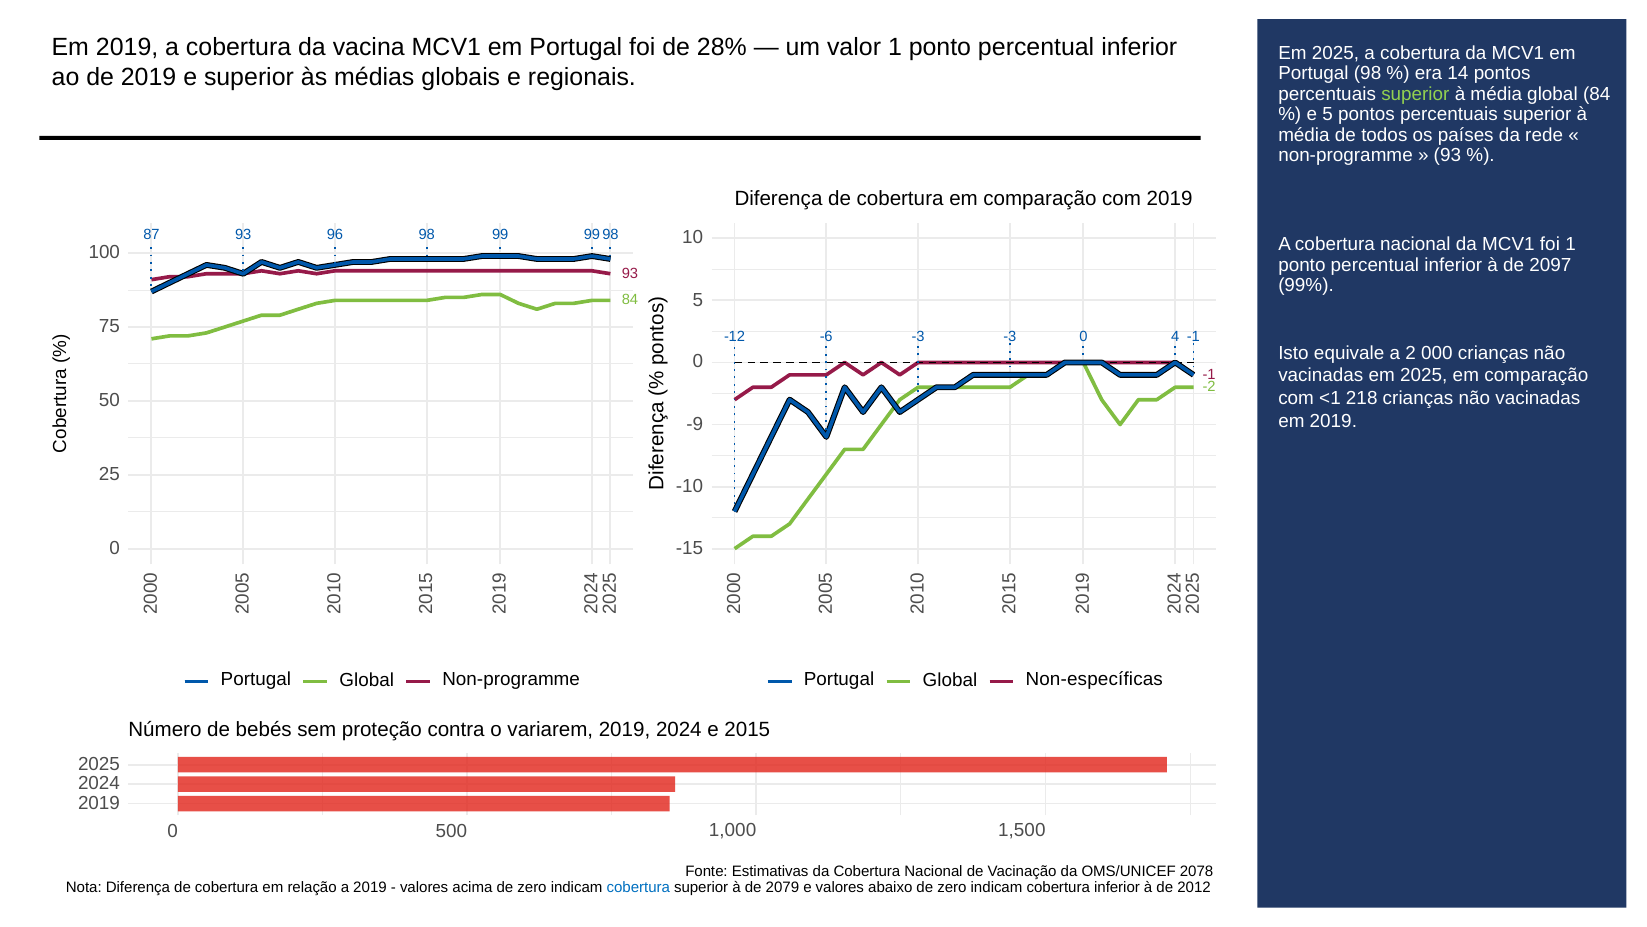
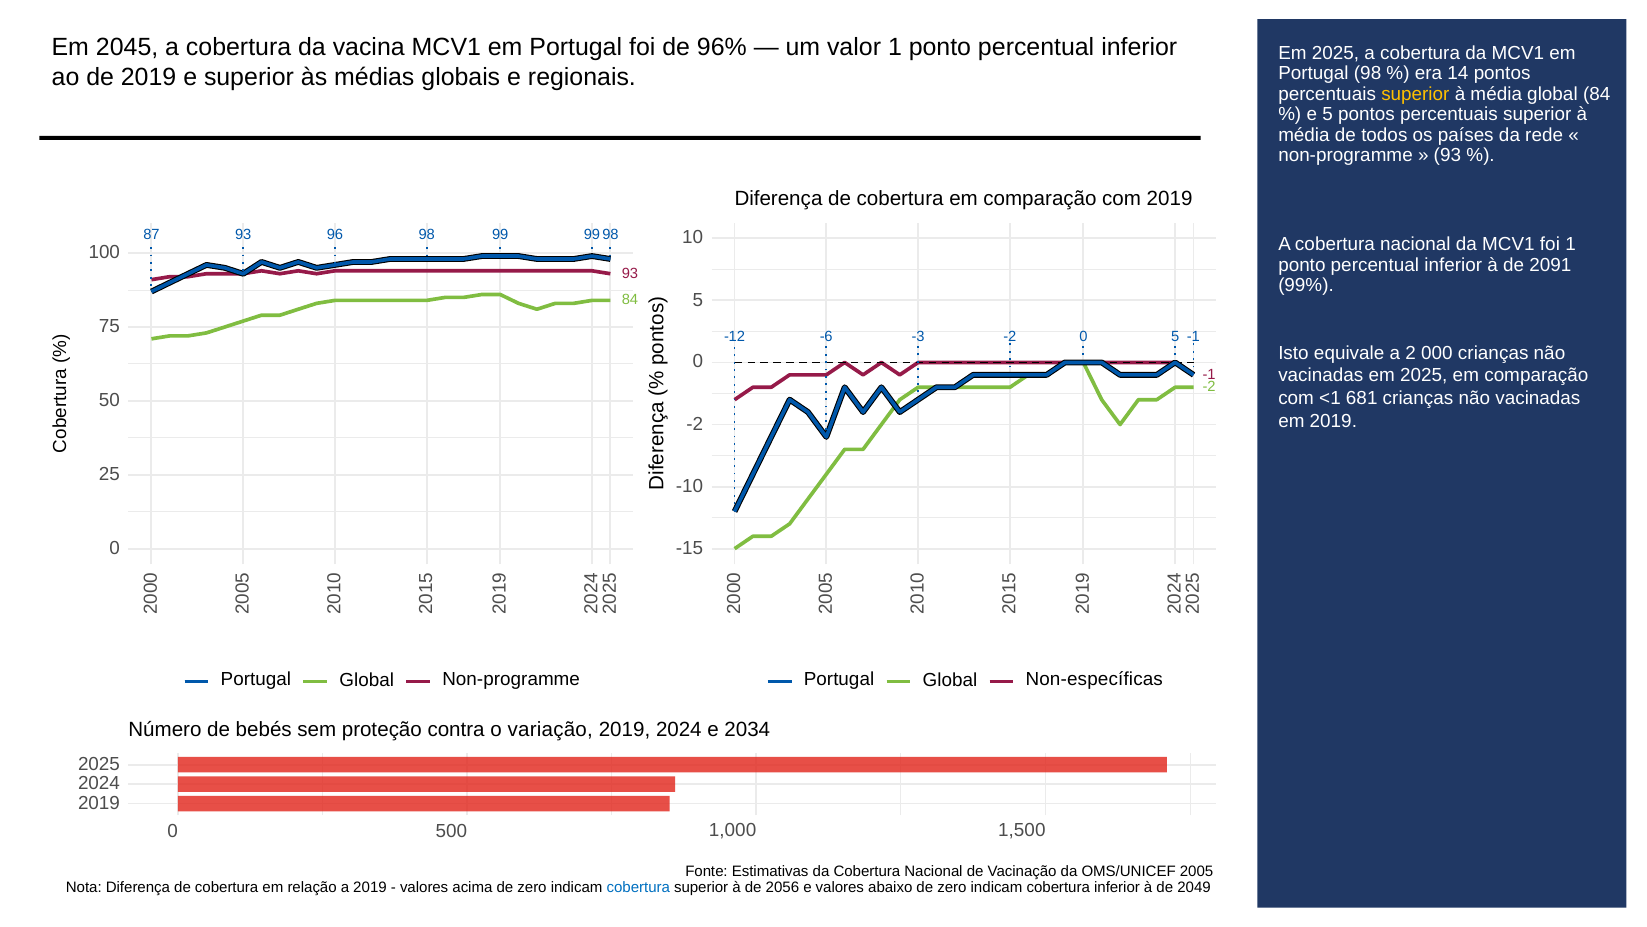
2019 at (127, 47): 2019 -> 2045
28%: 28% -> 96%
superior at (1415, 94) colour: light green -> yellow
2097: 2097 -> 2091
-3 -3: -3 -> -2
4 at (1175, 337): 4 -> 5
218: 218 -> 681
-9 at (695, 424): -9 -> -2
variarem: variarem -> variação
2015: 2015 -> 2034
2078: 2078 -> 2005
2079: 2079 -> 2056
2012: 2012 -> 2049
